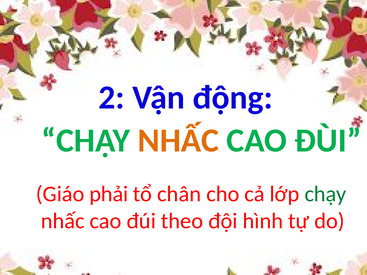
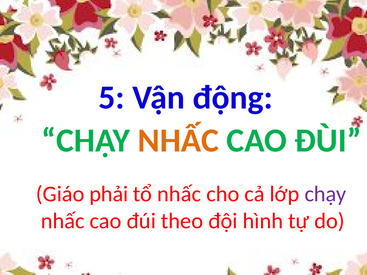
2: 2 -> 5
tổ chân: chân -> nhấc
chạy at (325, 194) colour: green -> purple
